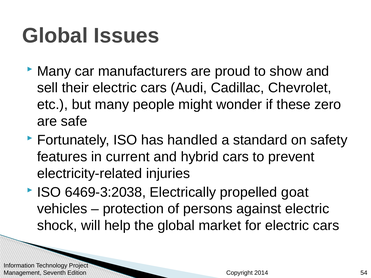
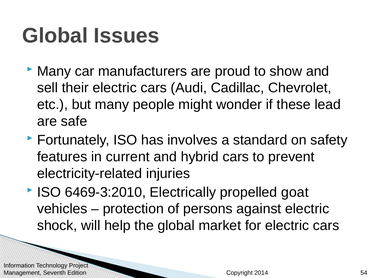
zero: zero -> lead
handled: handled -> involves
6469-3:2038: 6469-3:2038 -> 6469-3:2010
